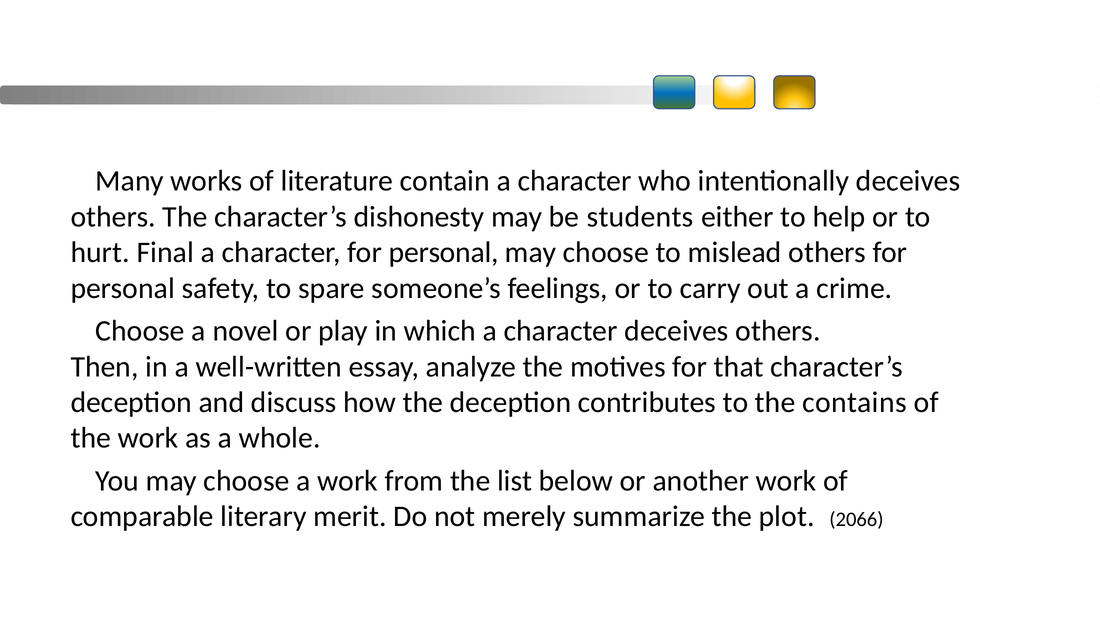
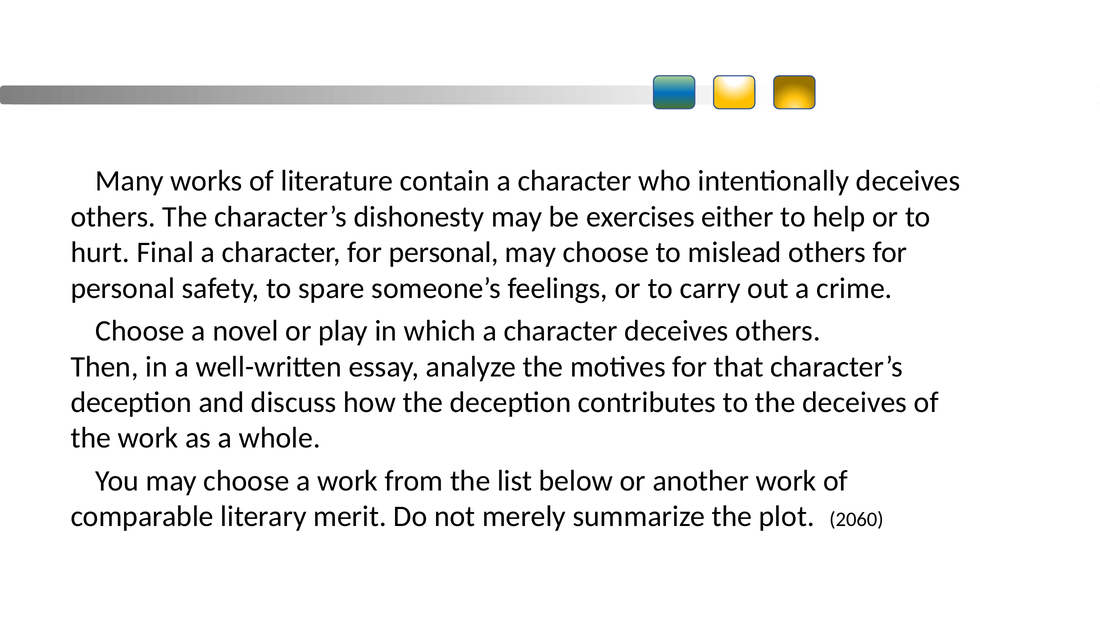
students: students -> exercises
the contains: contains -> deceives
2066: 2066 -> 2060
